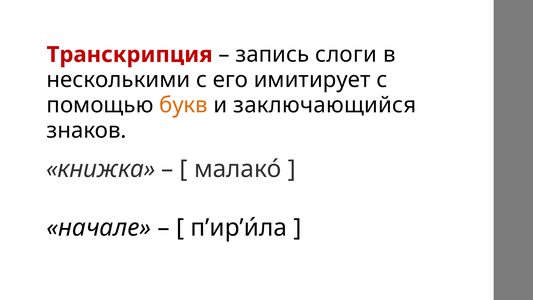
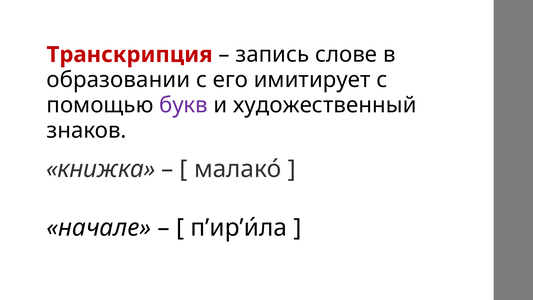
слоги: слоги -> слове
несколькими: несколькими -> образовании
букв colour: orange -> purple
заключающийся: заключающийся -> художественный
